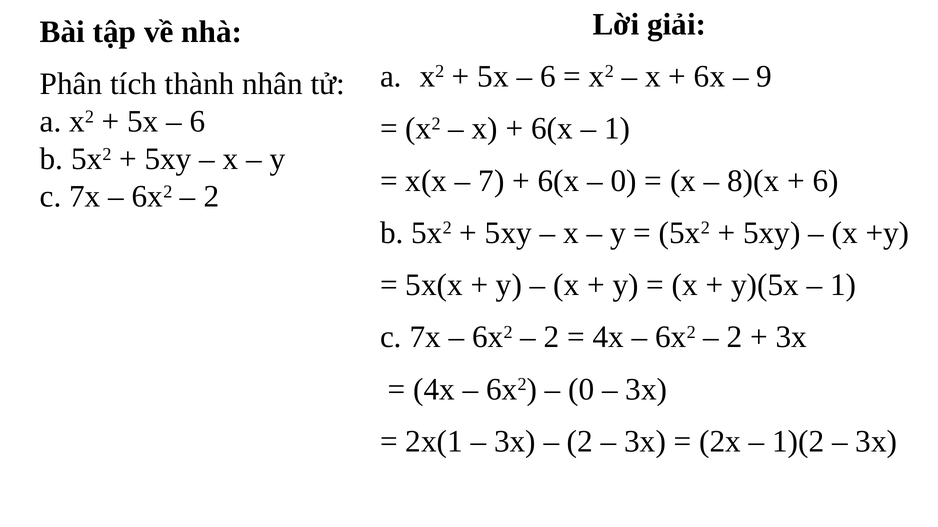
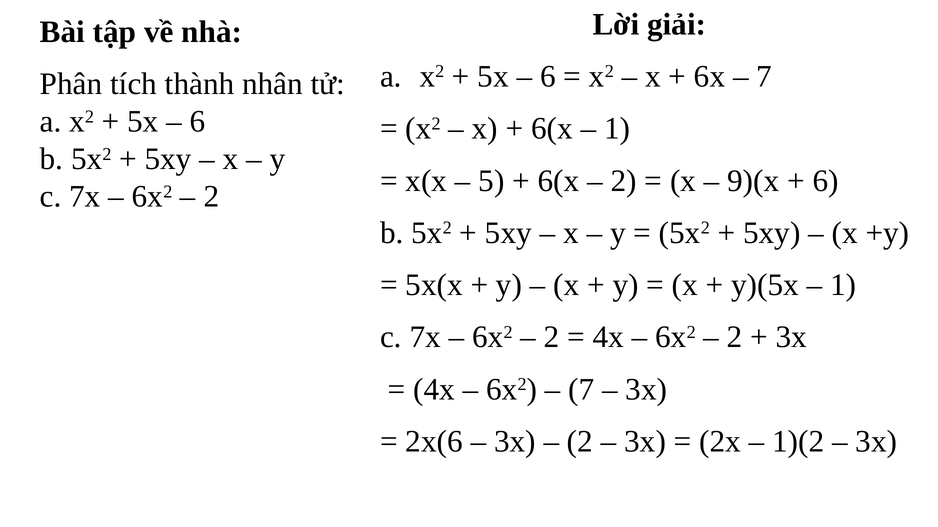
9 at (764, 77): 9 -> 7
7: 7 -> 5
0 at (624, 181): 0 -> 2
8)(x: 8)(x -> 9)(x
0 at (581, 390): 0 -> 7
2x(1: 2x(1 -> 2x(6
